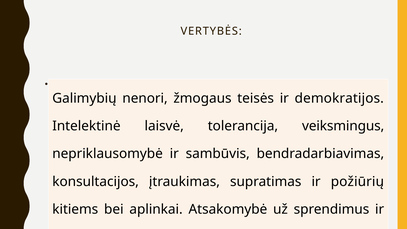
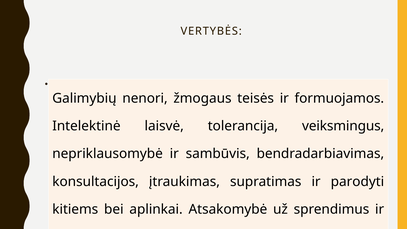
demokratijos: demokratijos -> formuojamos
požiūrių: požiūrių -> parodyti
